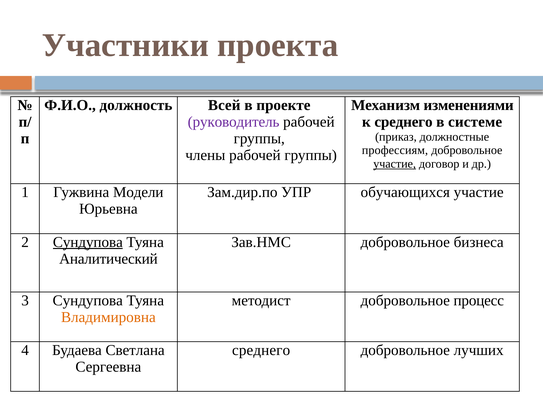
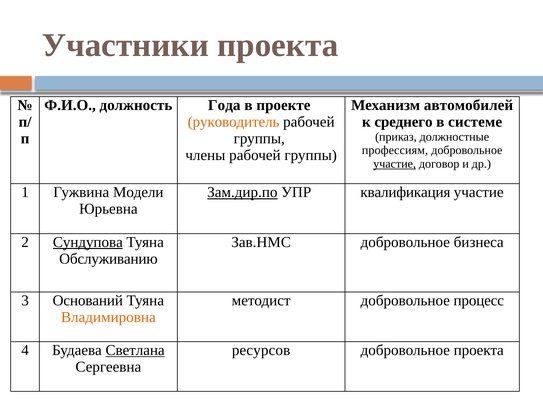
Всей: Всей -> Года
изменениями: изменениями -> автомобилей
руководитель colour: purple -> orange
Зам.дир.по underline: none -> present
обучающихся: обучающихся -> квалификация
Аналитический: Аналитический -> Обслуживанию
3 Сундупова: Сундупова -> Оснований
Светлана underline: none -> present
среднего at (261, 350): среднего -> ресурсов
добровольное лучших: лучших -> проекта
